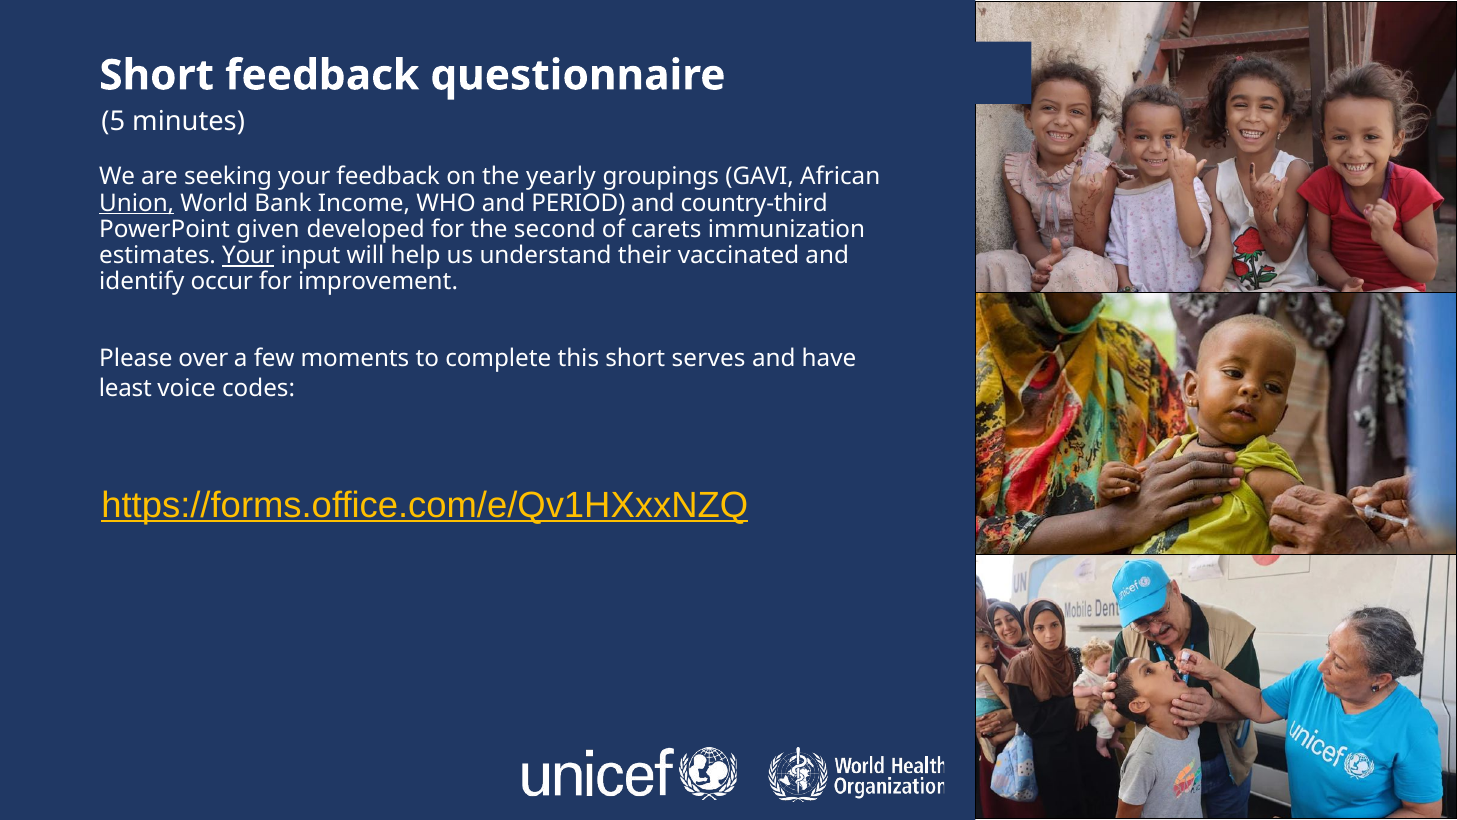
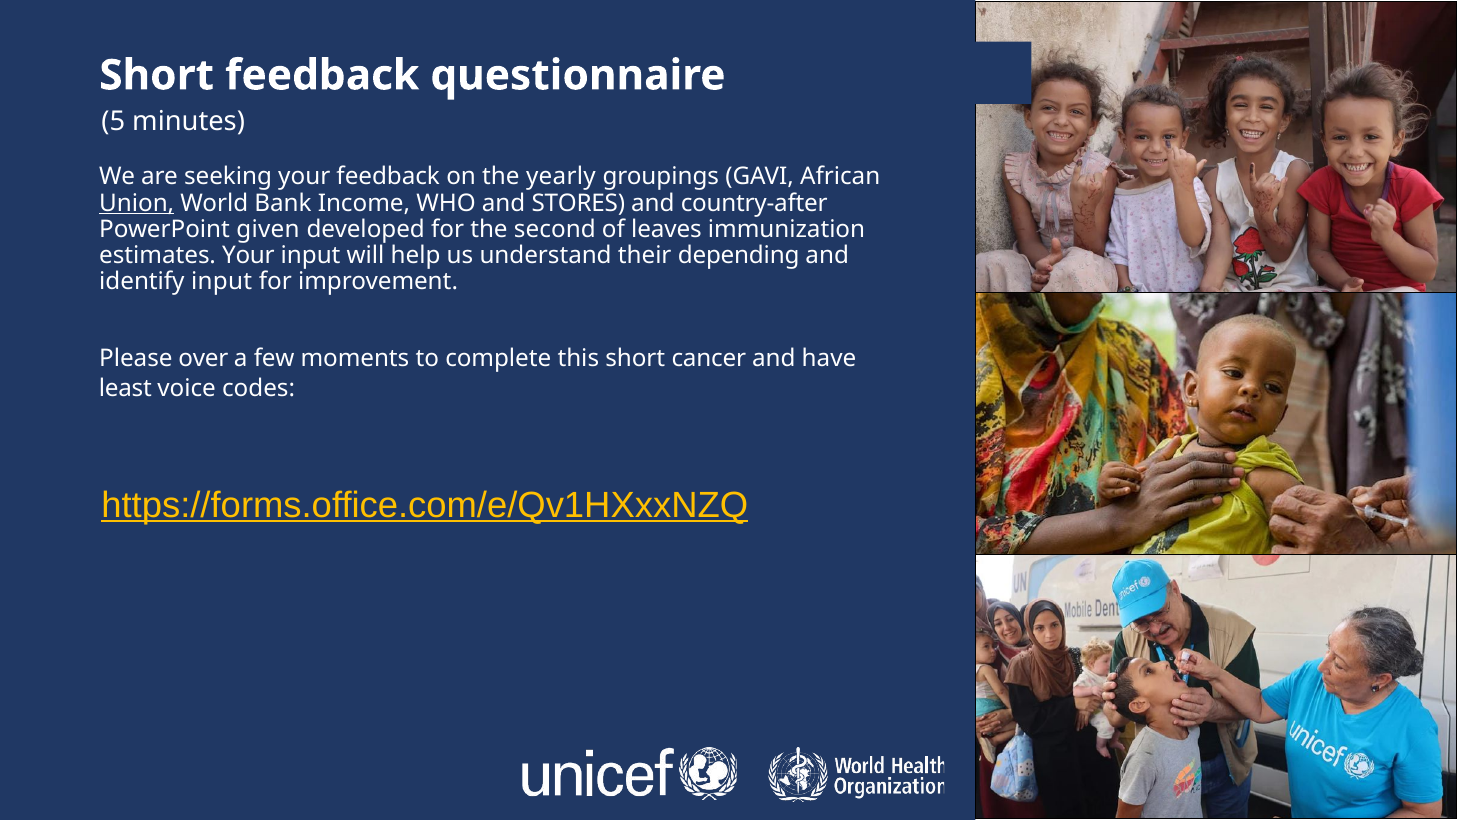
PERIOD: PERIOD -> STORES
country-third: country-third -> country-after
carets: carets -> leaves
Your at (248, 255) underline: present -> none
vaccinated: vaccinated -> depending
identify occur: occur -> input
serves: serves -> cancer
